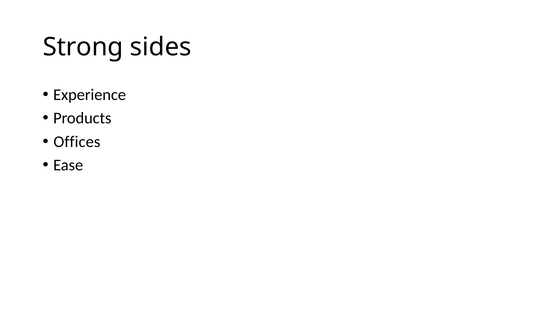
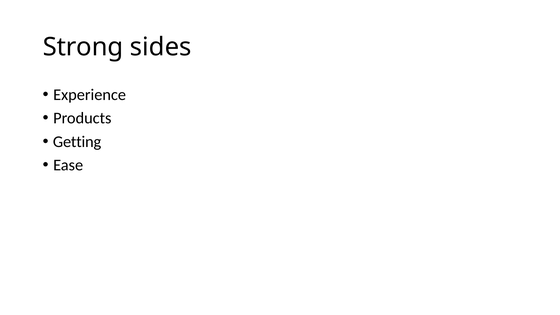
Offices: Offices -> Getting
